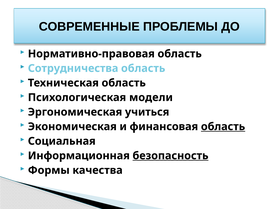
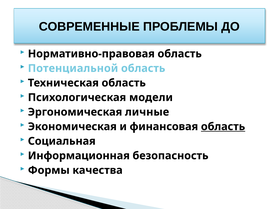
Сотрудничества: Сотрудничества -> Потенциальной
учиться: учиться -> личные
безопасность underline: present -> none
